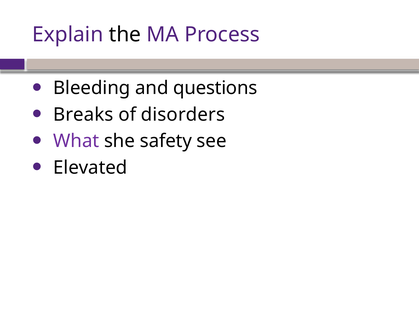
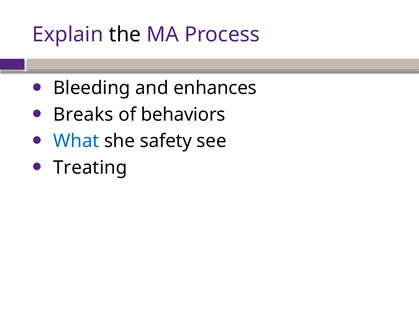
questions: questions -> enhances
disorders: disorders -> behaviors
What colour: purple -> blue
Elevated: Elevated -> Treating
